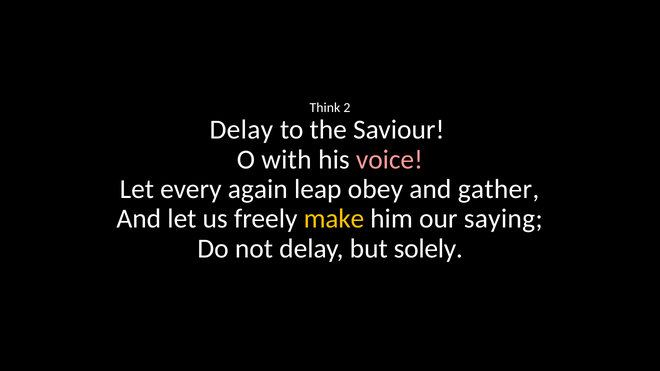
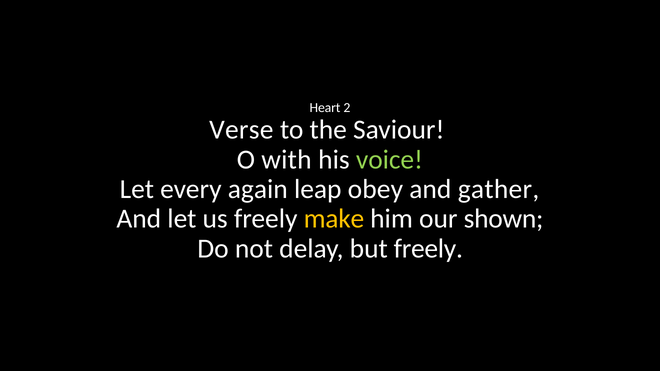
Think: Think -> Heart
Delay at (241, 130): Delay -> Verse
voice colour: pink -> light green
saying: saying -> shown
but solely: solely -> freely
